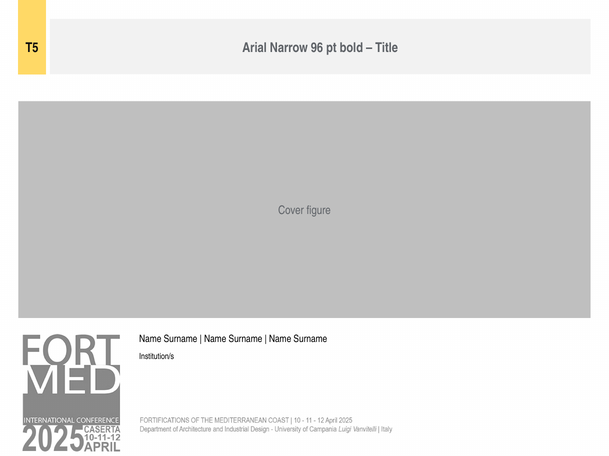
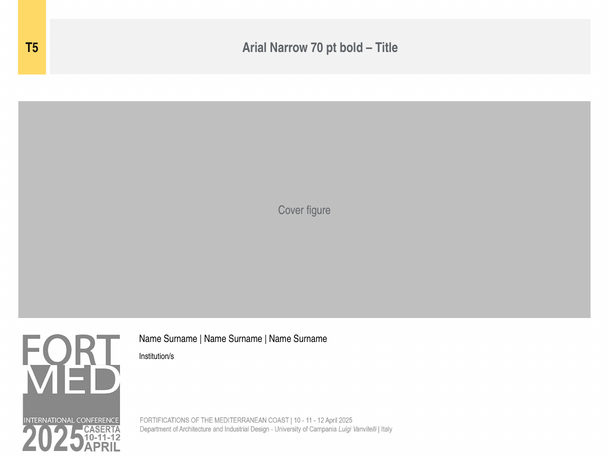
96: 96 -> 70
